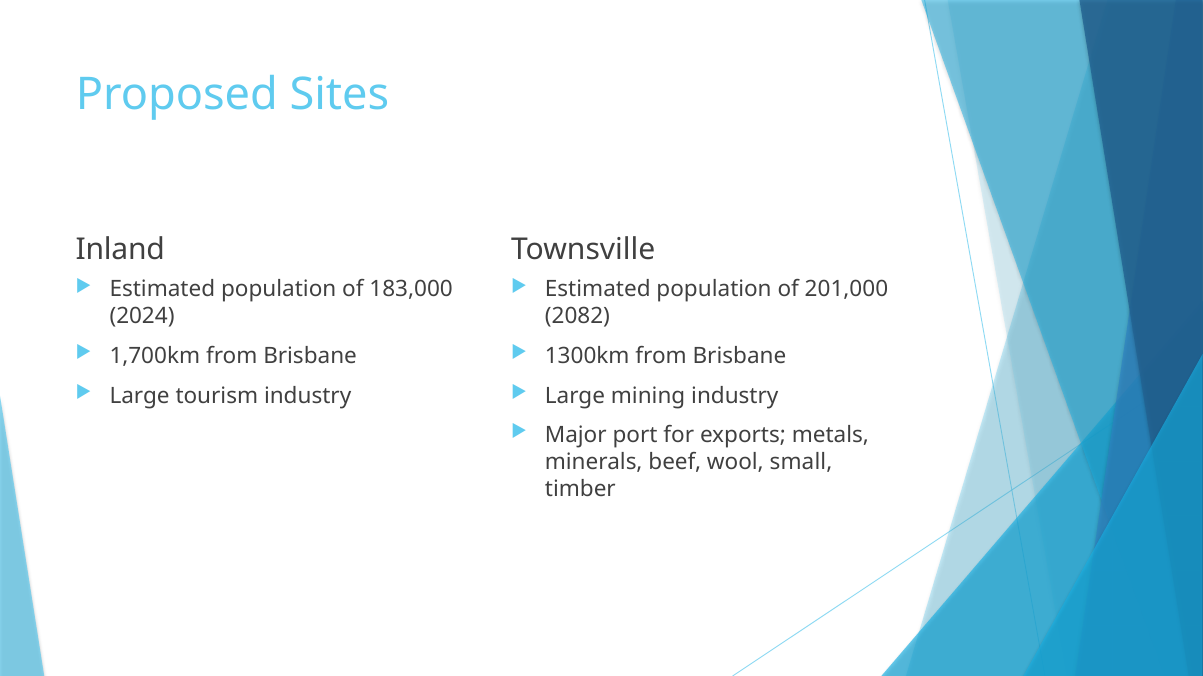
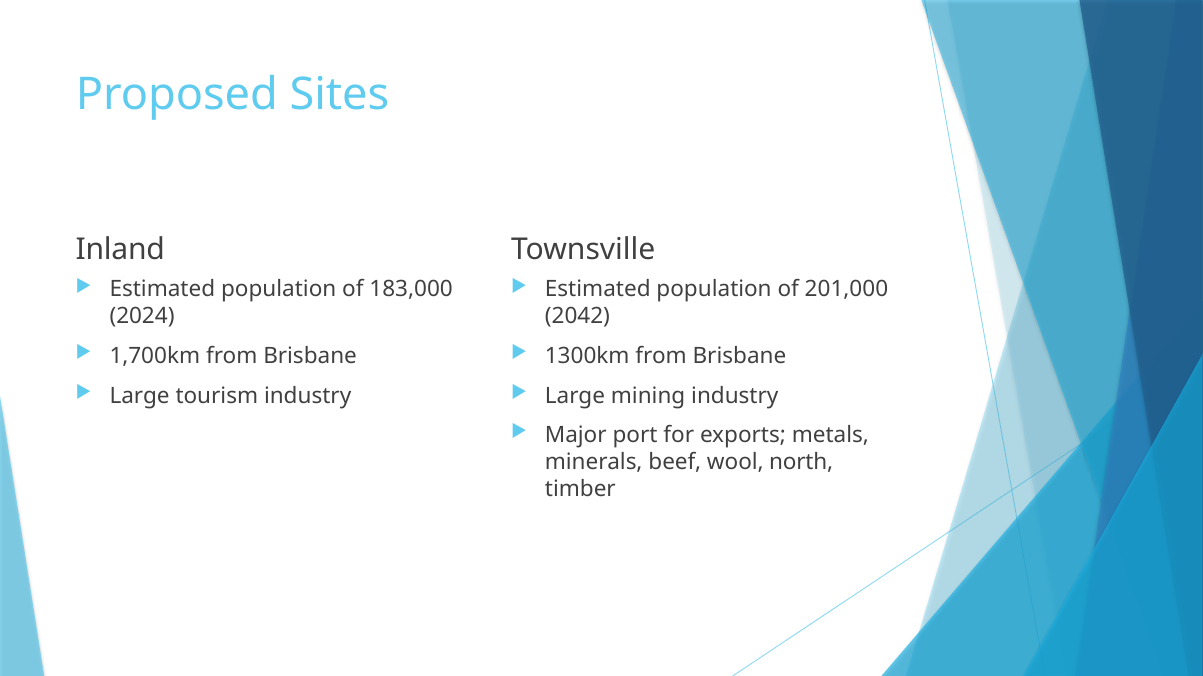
2082: 2082 -> 2042
small: small -> north
